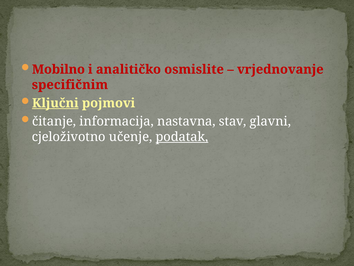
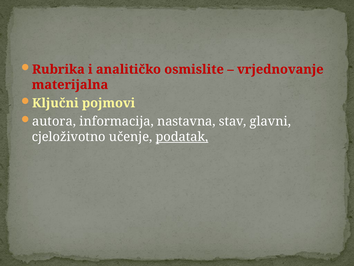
Mobilno: Mobilno -> Rubrika
specifičnim: specifičnim -> materijalna
Ključni underline: present -> none
čitanje: čitanje -> autora
